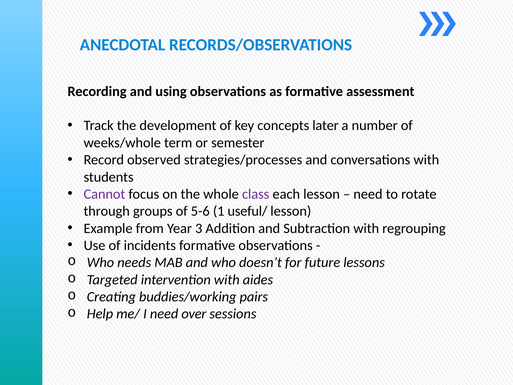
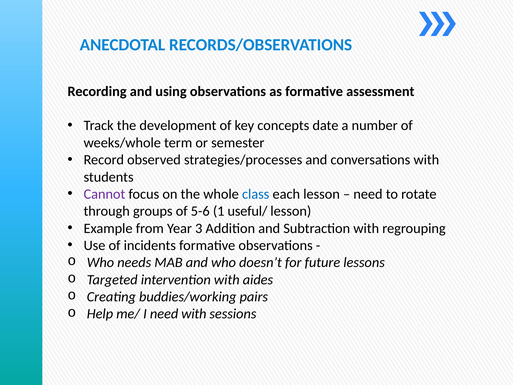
later: later -> date
class colour: purple -> blue
need over: over -> with
